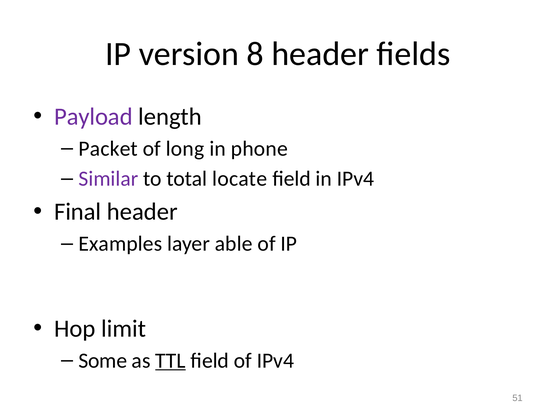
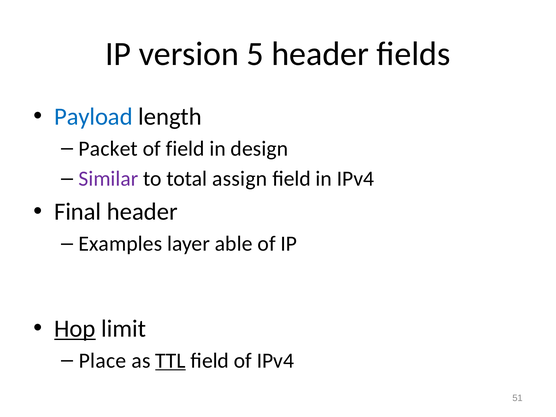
8: 8 -> 5
Payload colour: purple -> blue
of long: long -> field
phone: phone -> design
locate: locate -> assign
Hop underline: none -> present
Some: Some -> Place
